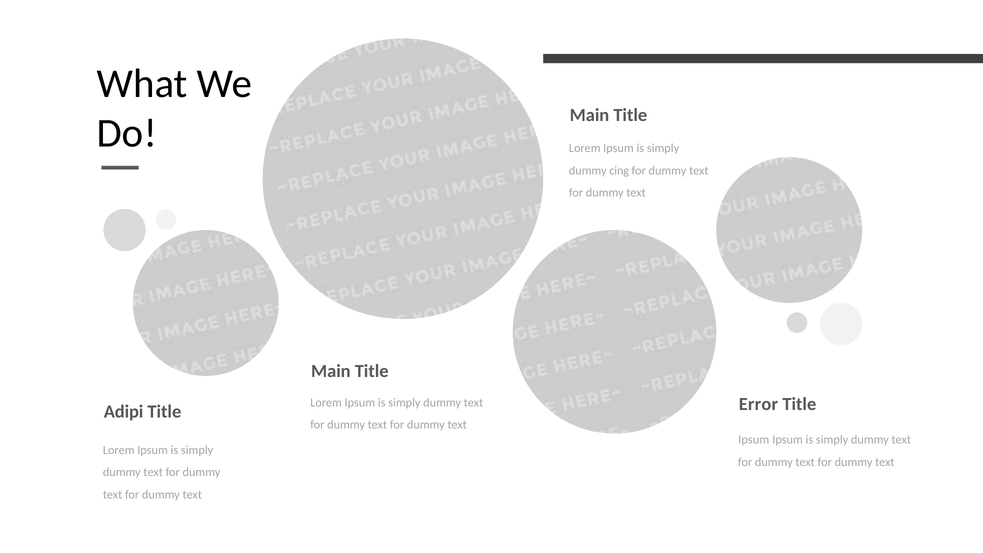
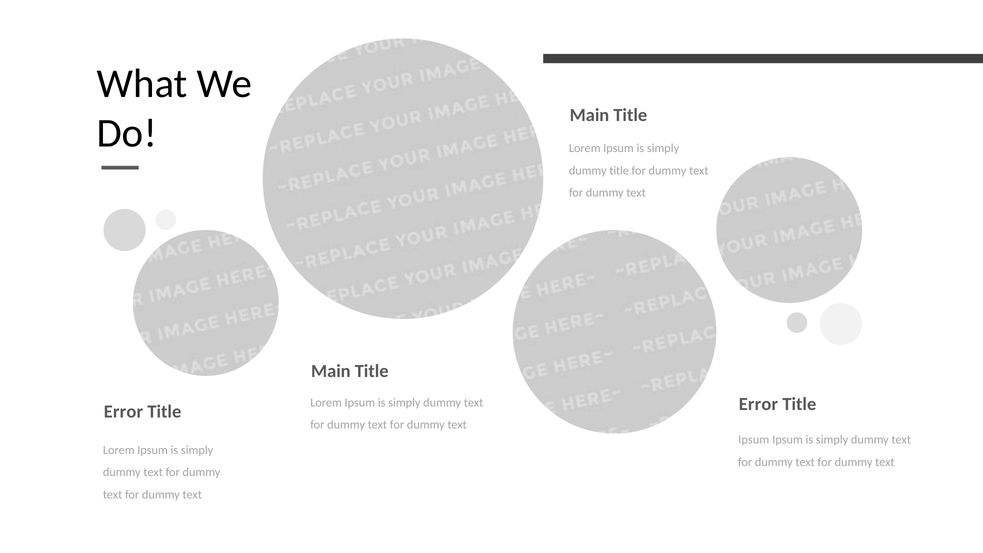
dummy cing: cing -> title
Adipi at (124, 412): Adipi -> Error
